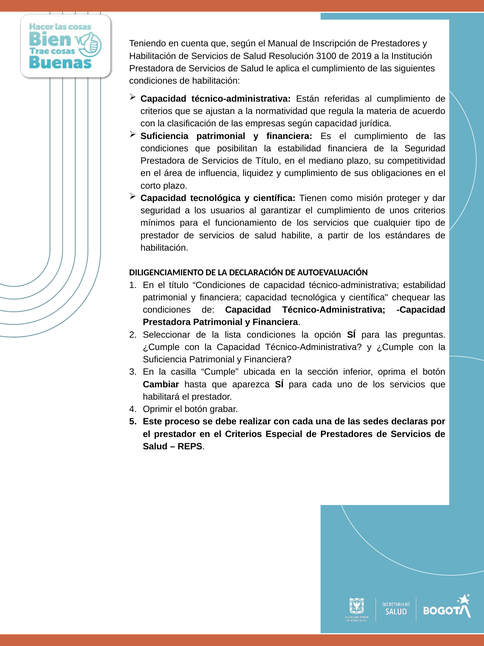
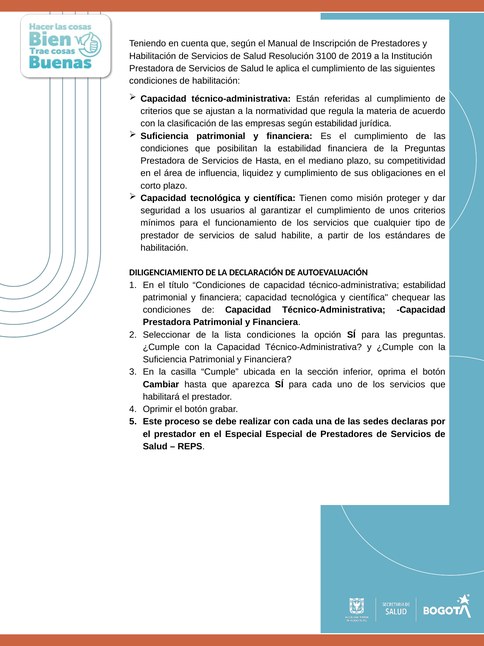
según capacidad: capacidad -> estabilidad
la Seguridad: Seguridad -> Preguntas
de Título: Título -> Hasta
el Criterios: Criterios -> Especial
